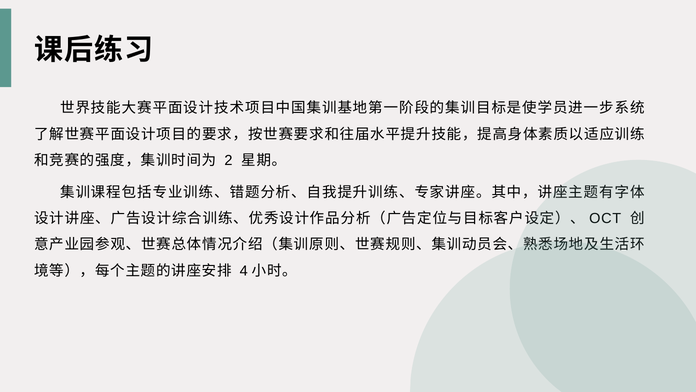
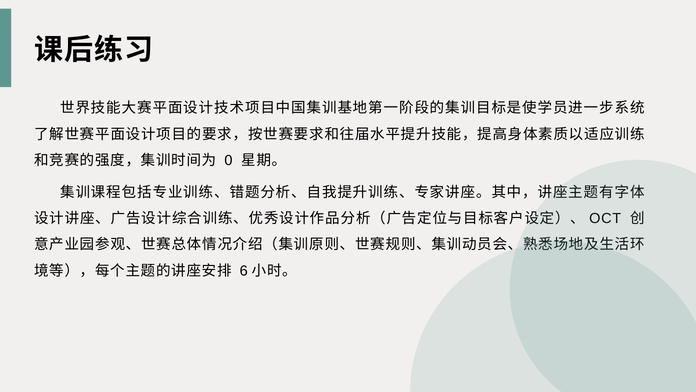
2: 2 -> 0
4: 4 -> 6
